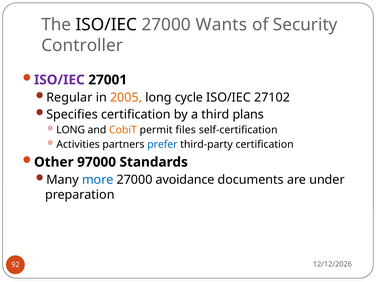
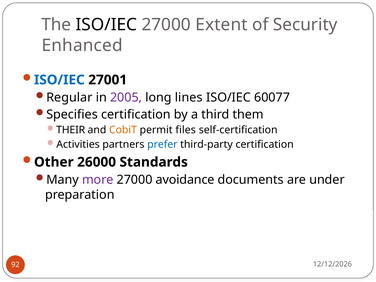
Wants: Wants -> Extent
Controller: Controller -> Enhanced
ISO/IEC at (59, 80) colour: purple -> blue
2005 colour: orange -> purple
cycle: cycle -> lines
27102: 27102 -> 60077
plans: plans -> them
LONG at (71, 130): LONG -> THEIR
97000: 97000 -> 26000
more colour: blue -> purple
